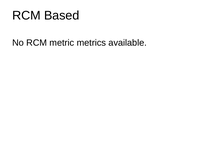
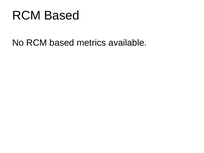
No RCM metric: metric -> based
